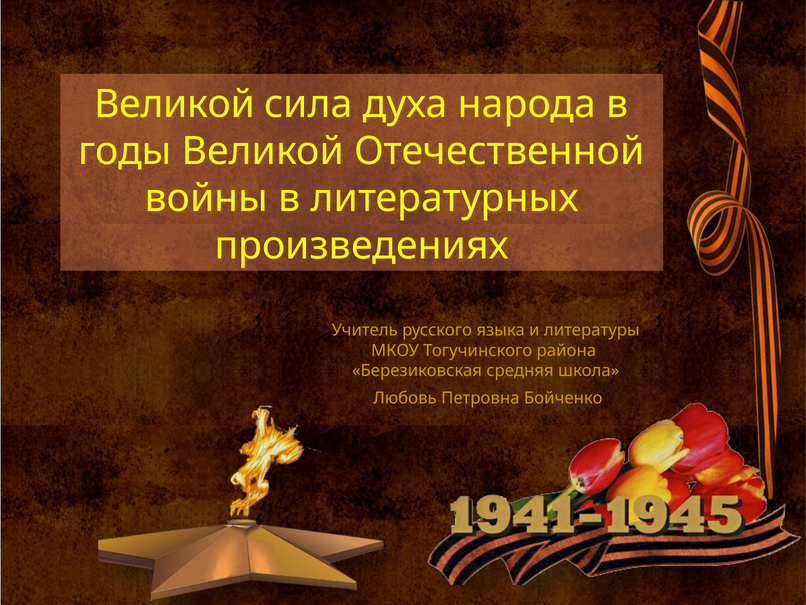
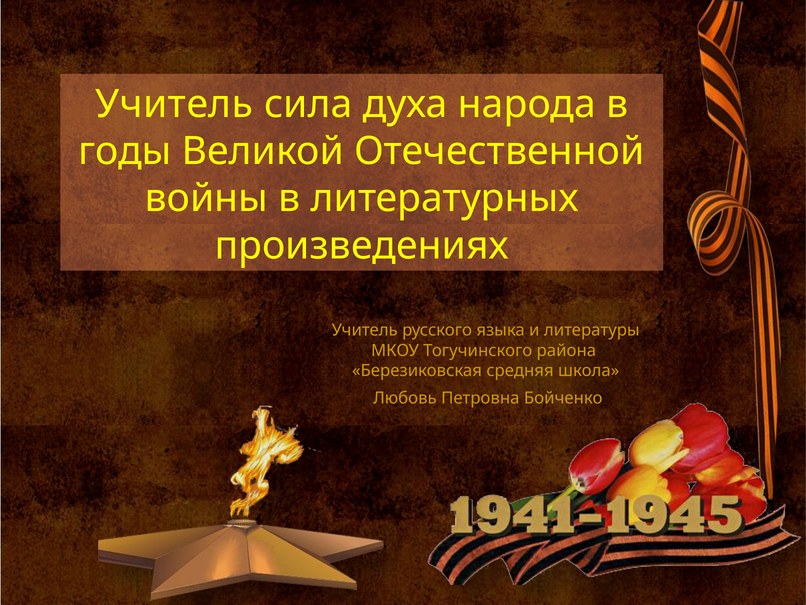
Великой at (175, 104): Великой -> Учитель
